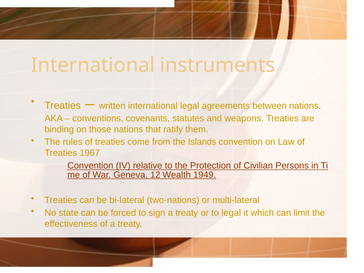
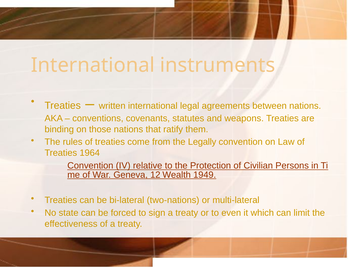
Islands: Islands -> Legally
1967: 1967 -> 1964
to legal: legal -> even
